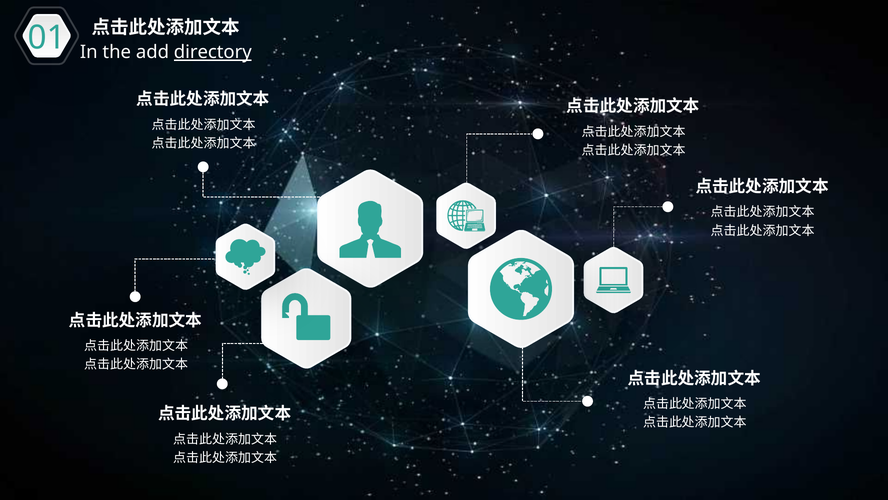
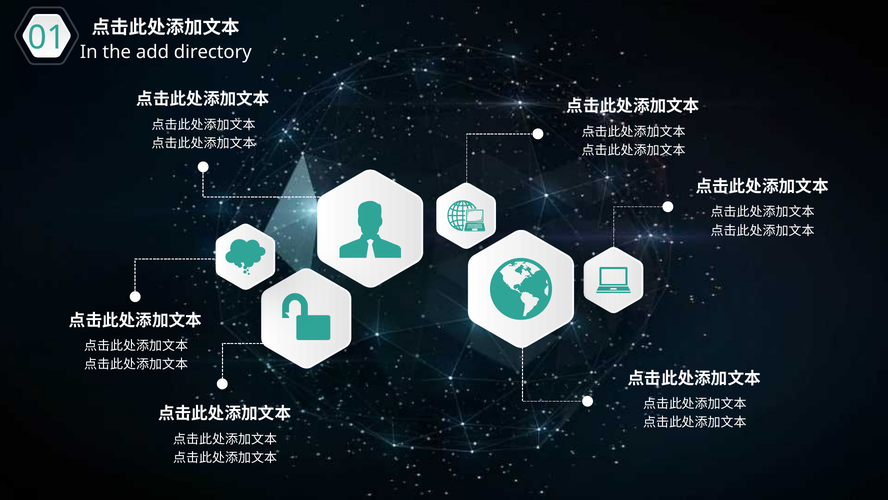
directory underline: present -> none
